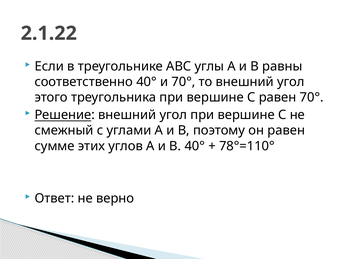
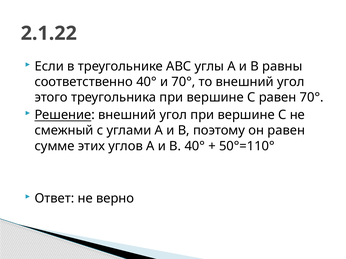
78°=110°: 78°=110° -> 50°=110°
